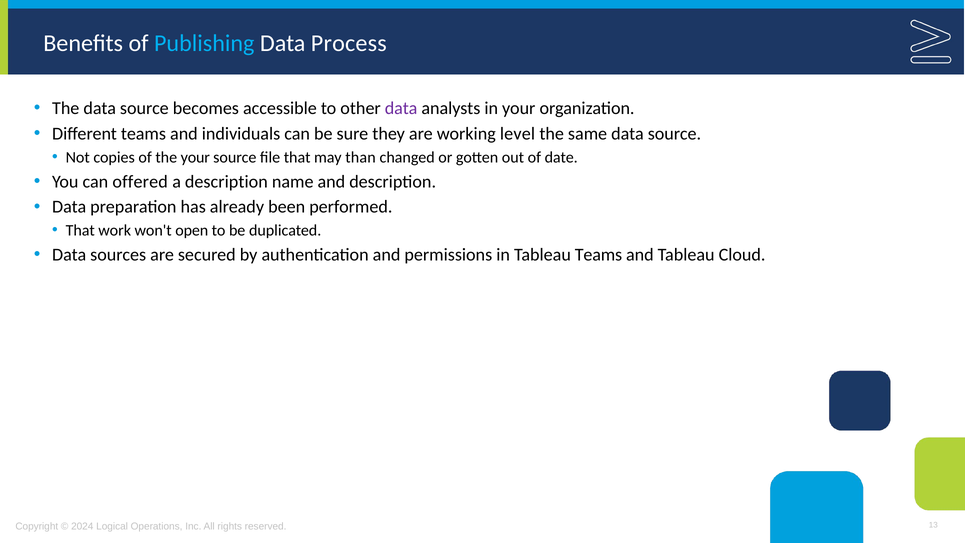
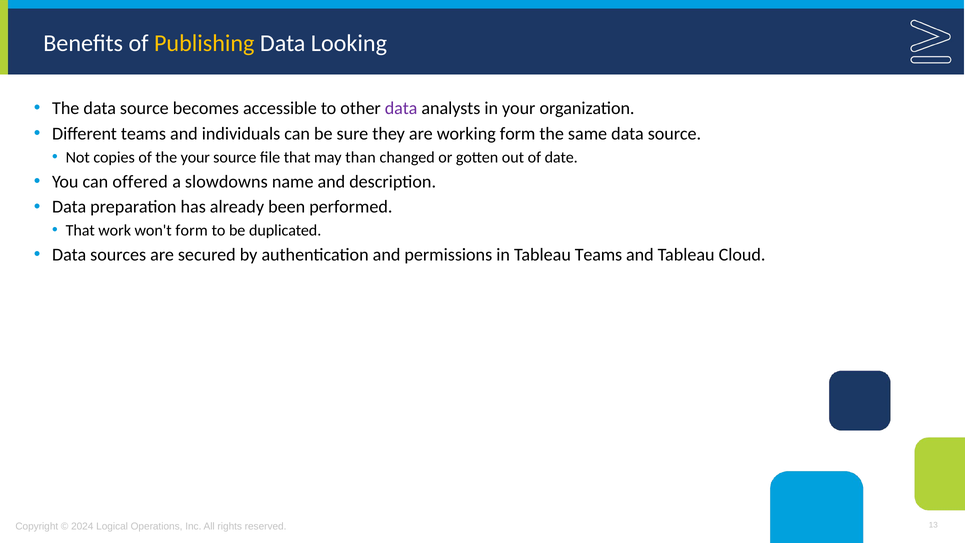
Publishing colour: light blue -> yellow
Process: Process -> Looking
working level: level -> form
a description: description -> slowdowns
won't open: open -> form
